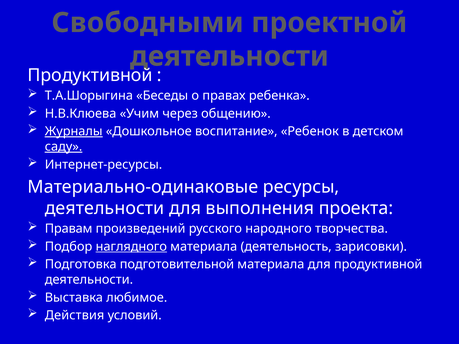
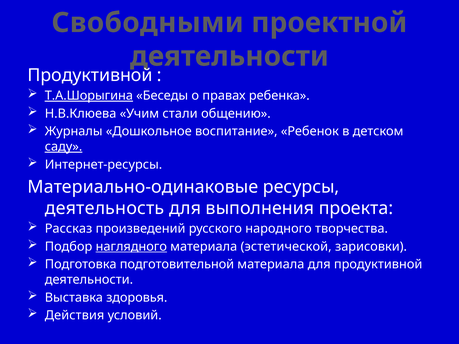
Т.А.Шорыгина underline: none -> present
через: через -> стали
Журналы underline: present -> none
деятельности at (105, 208): деятельности -> деятельность
Правам: Правам -> Рассказ
деятельность: деятельность -> эстетической
любимое: любимое -> здоровья
